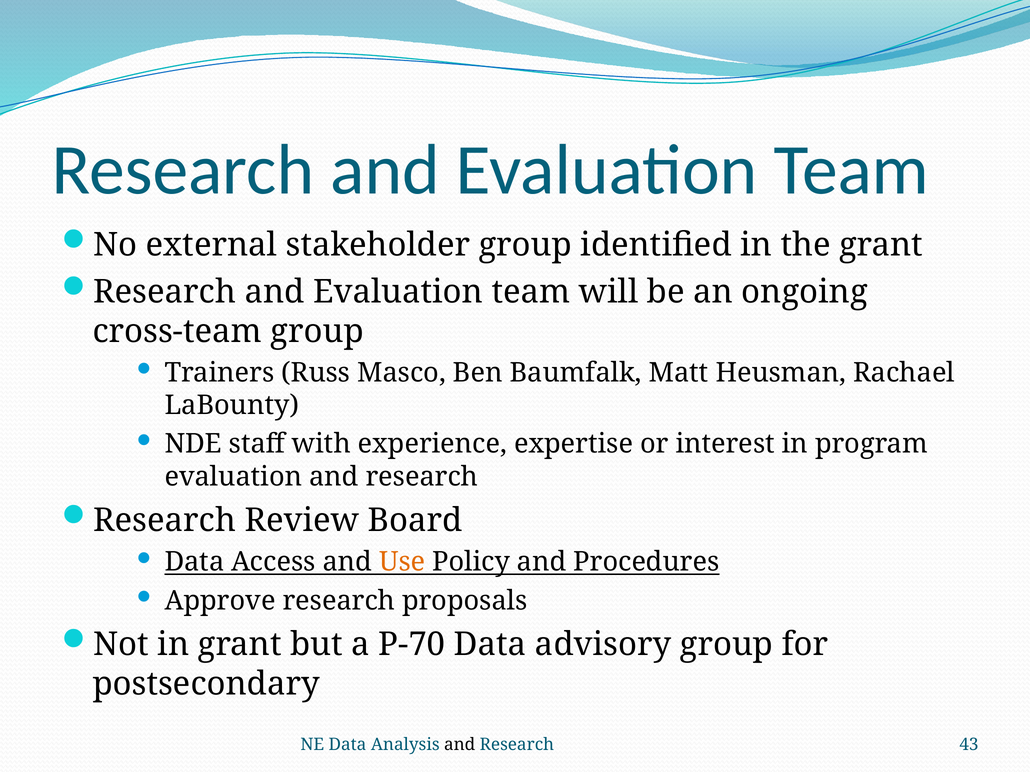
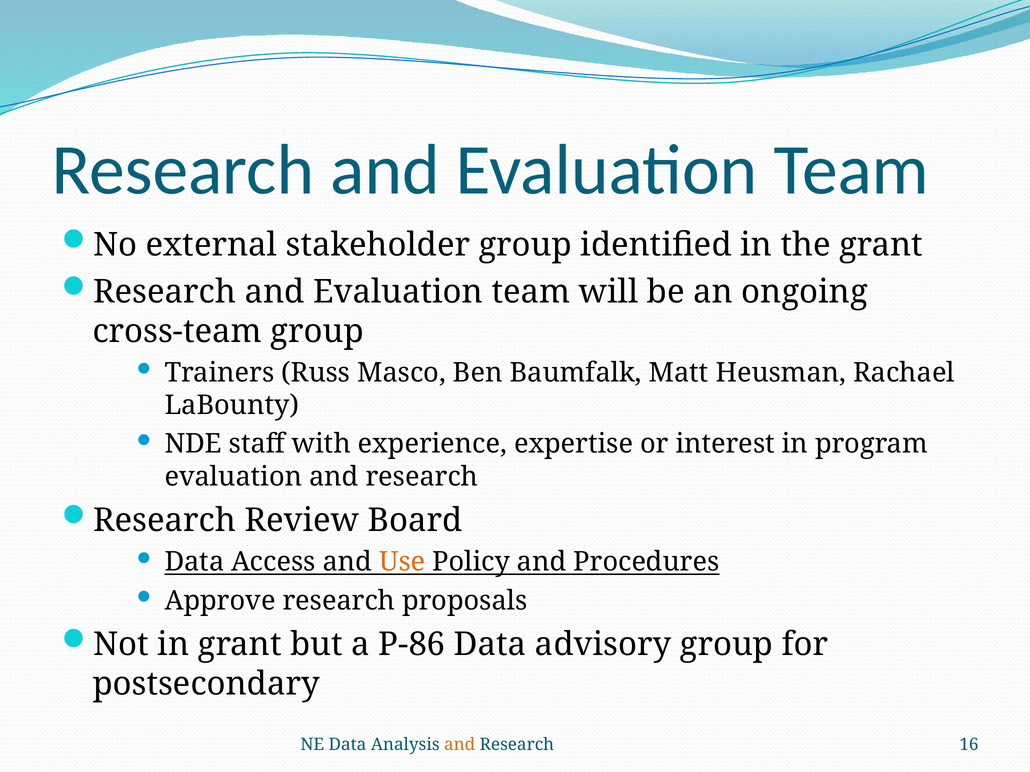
P-70: P-70 -> P-86
and at (460, 745) colour: black -> orange
43: 43 -> 16
